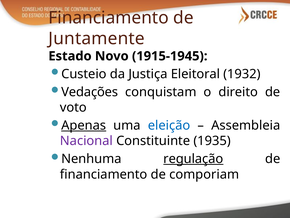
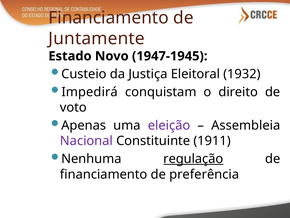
1915-1945: 1915-1945 -> 1947-1945
Vedações: Vedações -> Impedirá
Apenas underline: present -> none
eleição colour: blue -> purple
1935: 1935 -> 1911
comporiam: comporiam -> preferência
